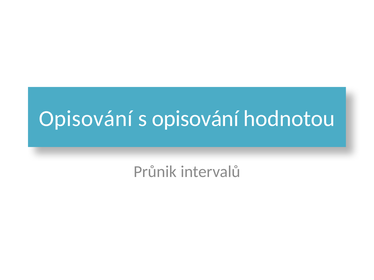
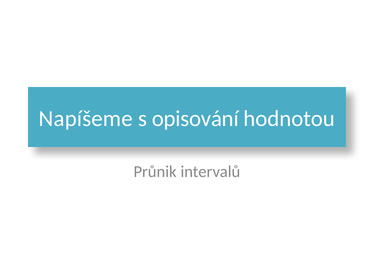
Opisování at (86, 119): Opisování -> Napíšeme
